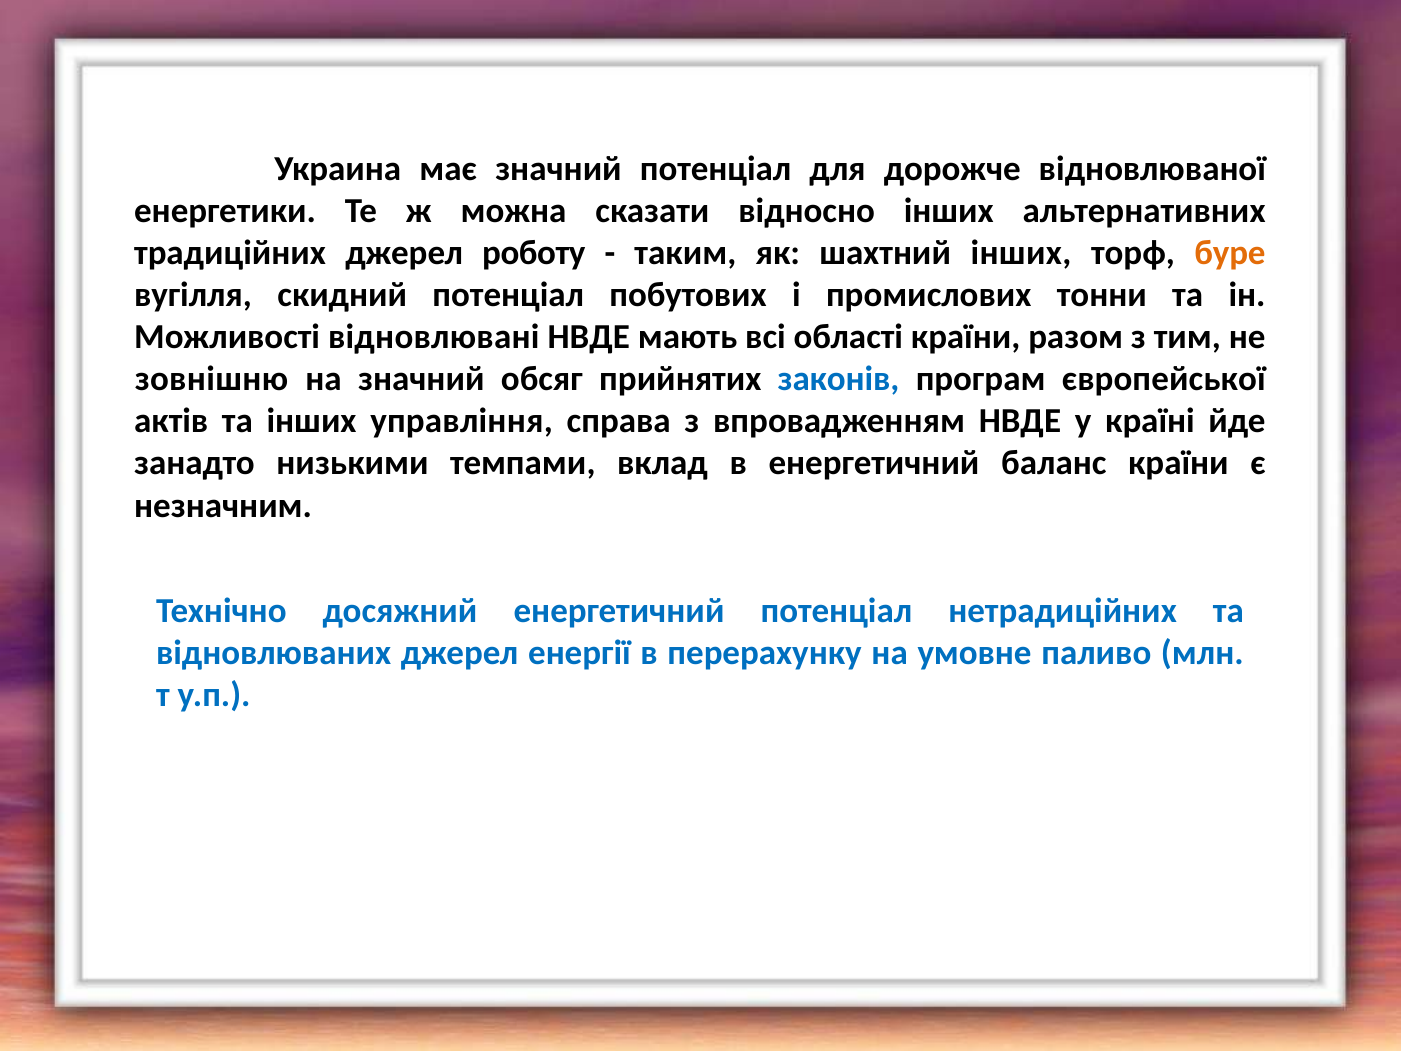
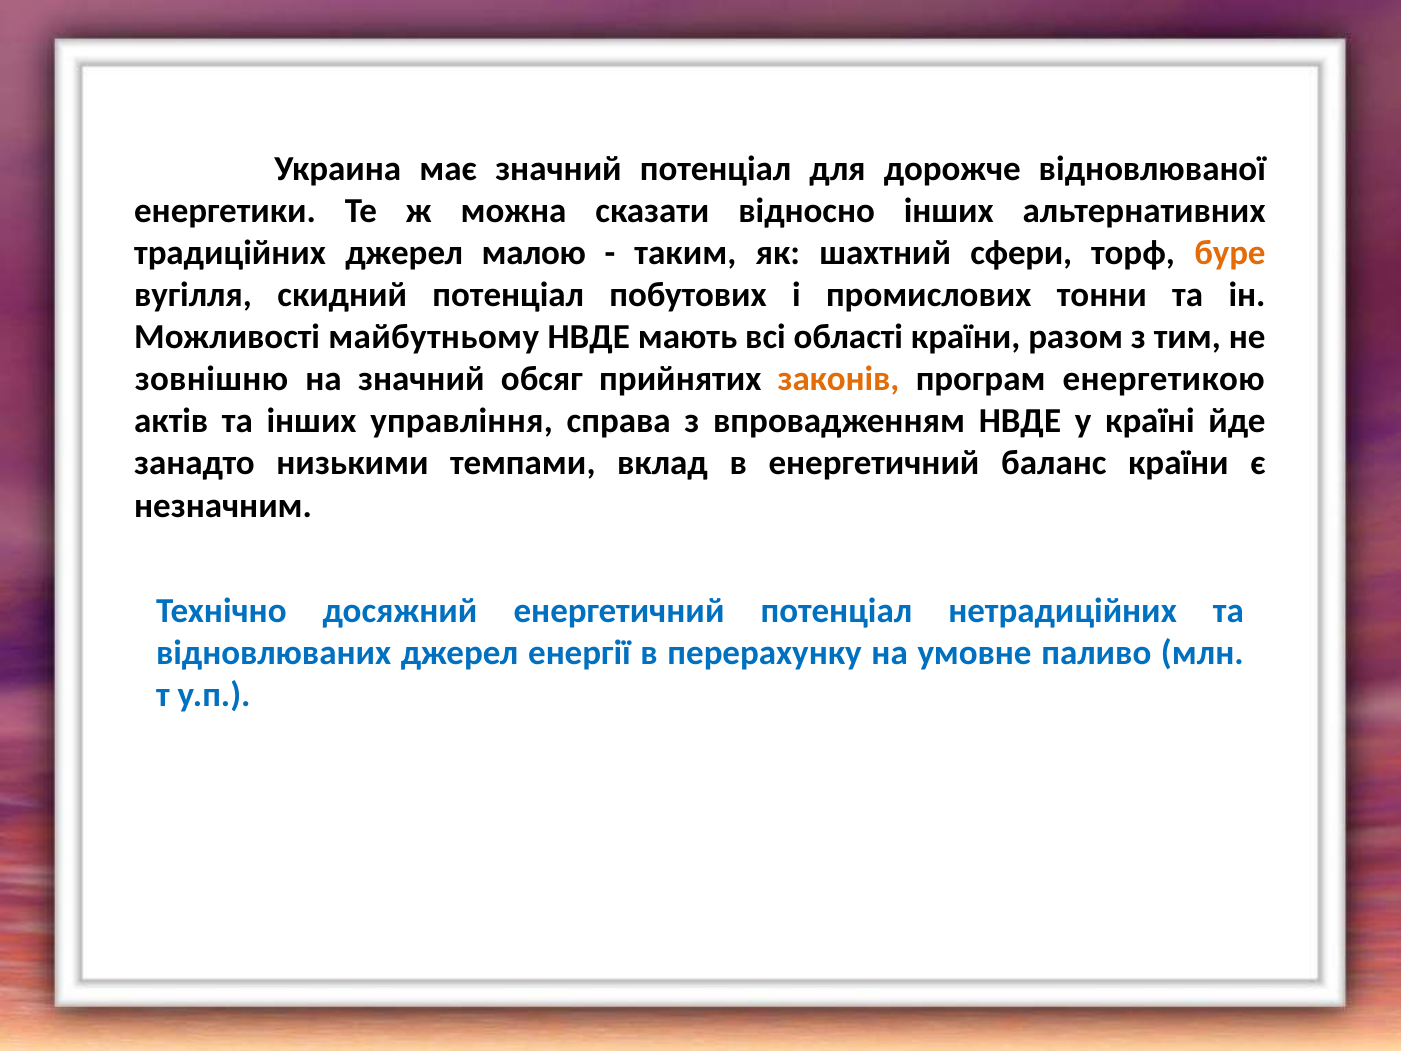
роботу: роботу -> малою
шахтний інших: інших -> сфери
відновлювані: відновлювані -> майбутньому
законів colour: blue -> orange
європейської: європейської -> енергетикою
